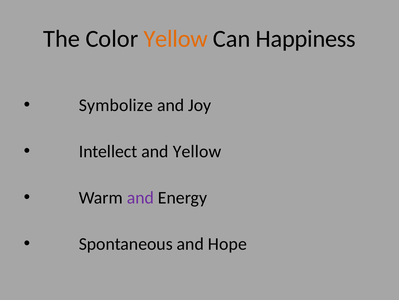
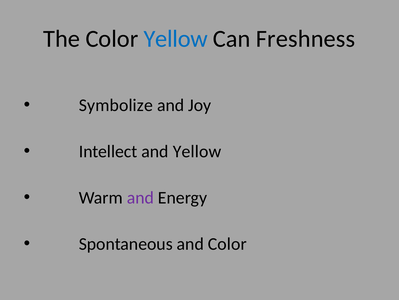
Yellow at (176, 39) colour: orange -> blue
Happiness: Happiness -> Freshness
and Hope: Hope -> Color
